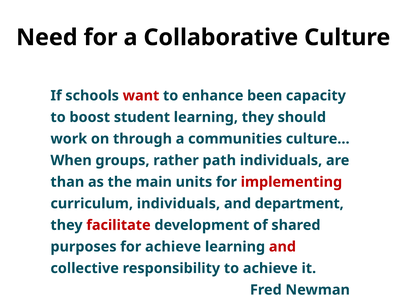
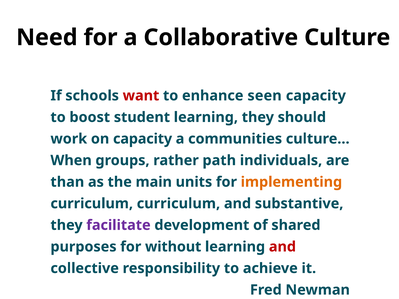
been: been -> seen
on through: through -> capacity
implementing colour: red -> orange
curriculum individuals: individuals -> curriculum
department: department -> substantive
facilitate colour: red -> purple
for achieve: achieve -> without
